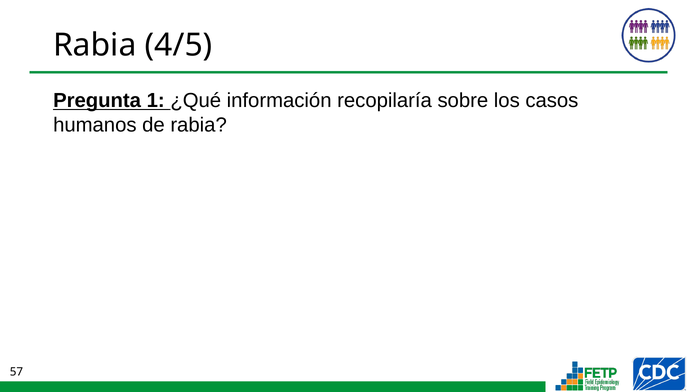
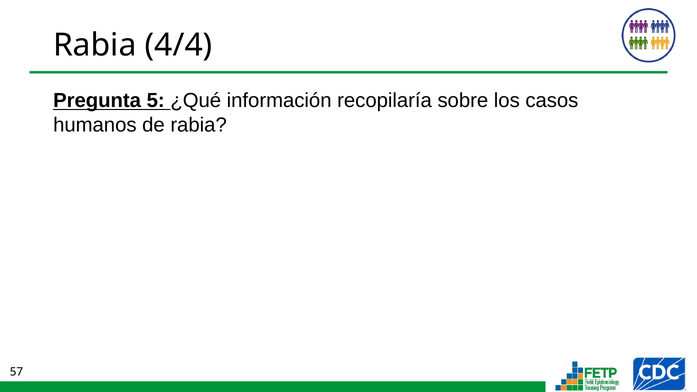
4/5: 4/5 -> 4/4
1: 1 -> 5
